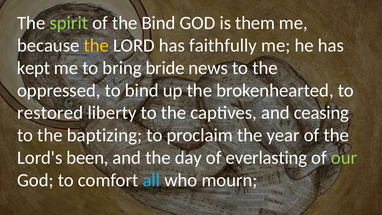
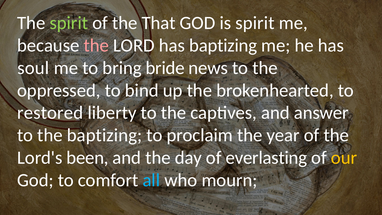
the Bind: Bind -> That
is them: them -> spirit
the at (96, 45) colour: yellow -> pink
has faithfully: faithfully -> baptizing
kept: kept -> soul
ceasing: ceasing -> answer
our colour: light green -> yellow
